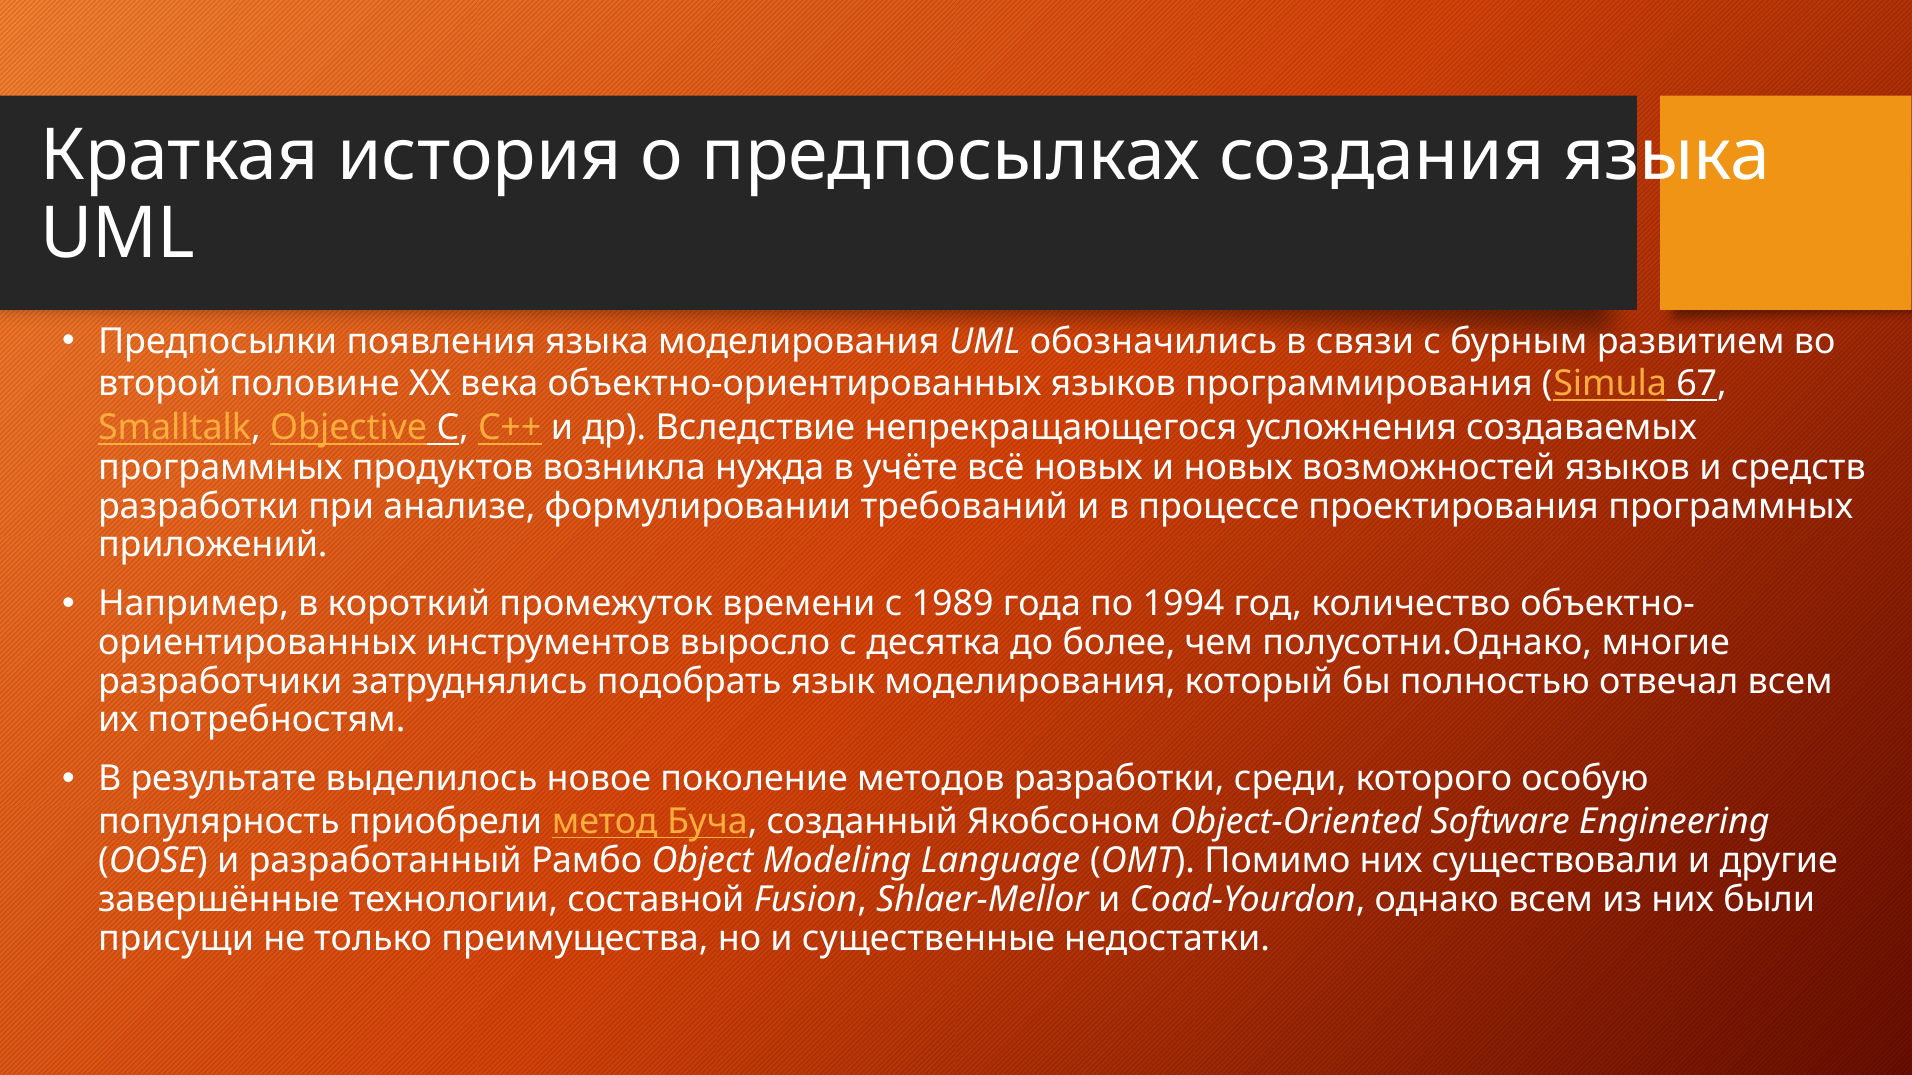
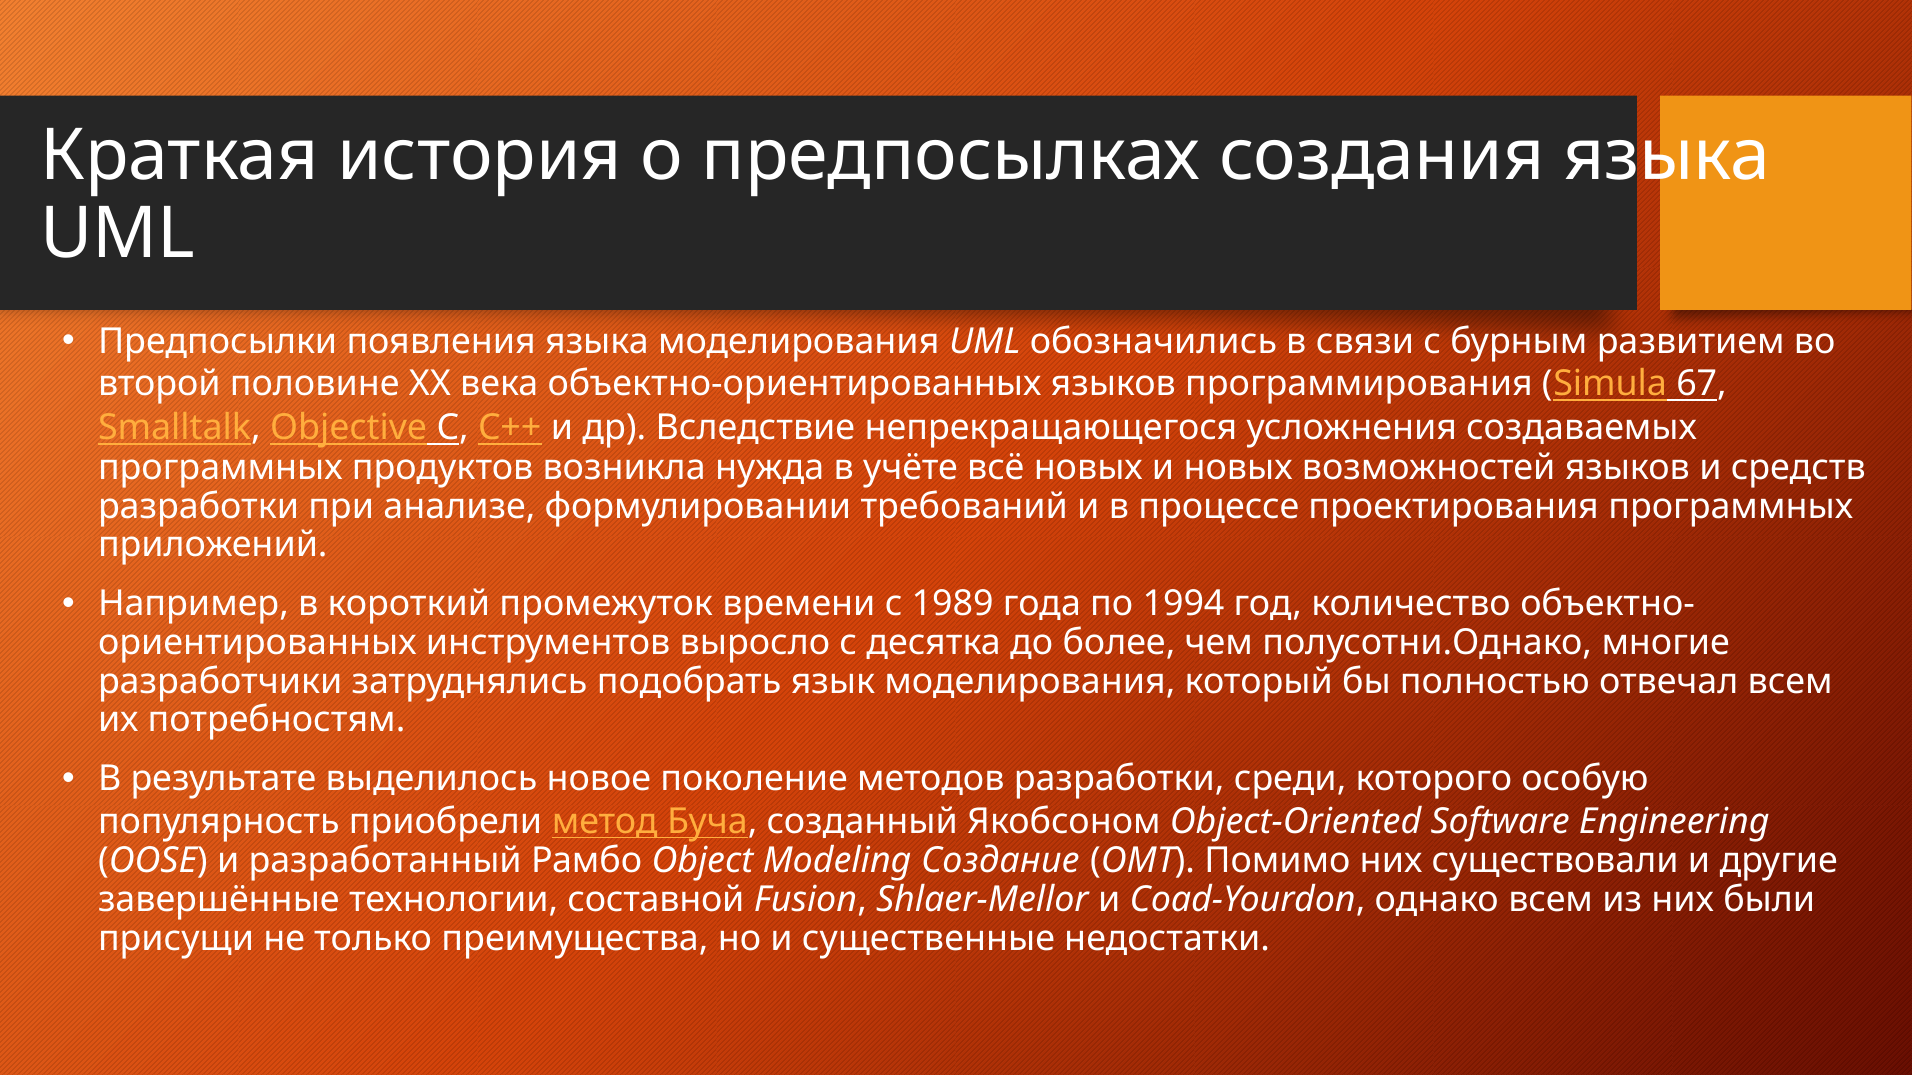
Language: Language -> Создание
